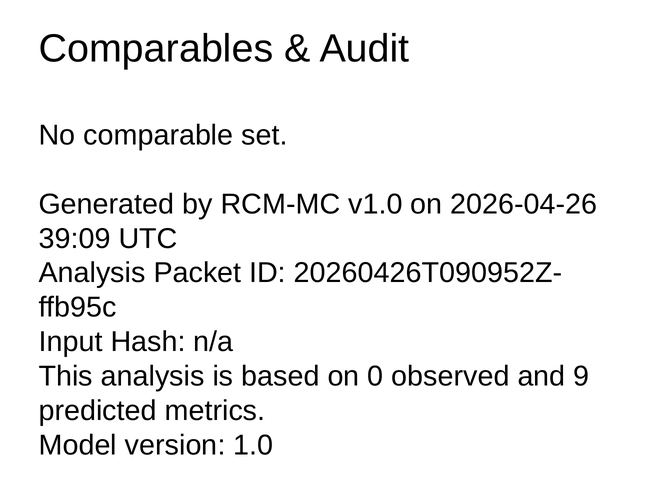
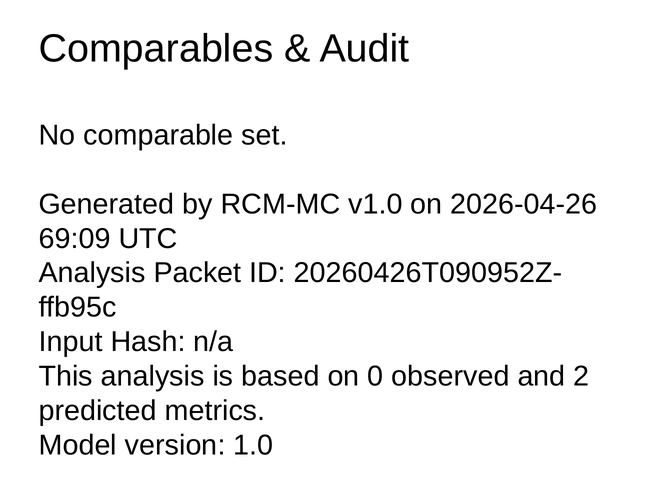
39:09: 39:09 -> 69:09
9: 9 -> 2
